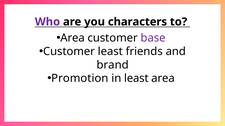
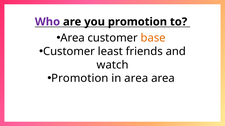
you characters: characters -> promotion
base colour: purple -> orange
brand: brand -> watch
in least: least -> area
